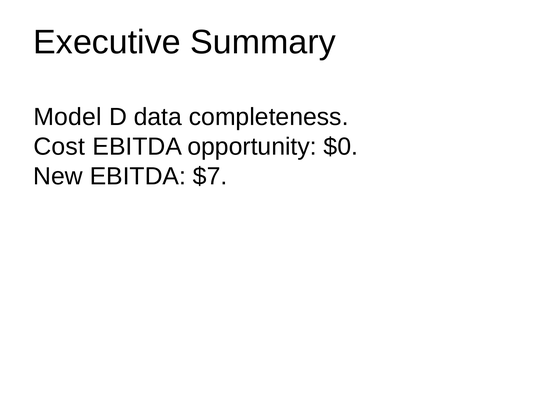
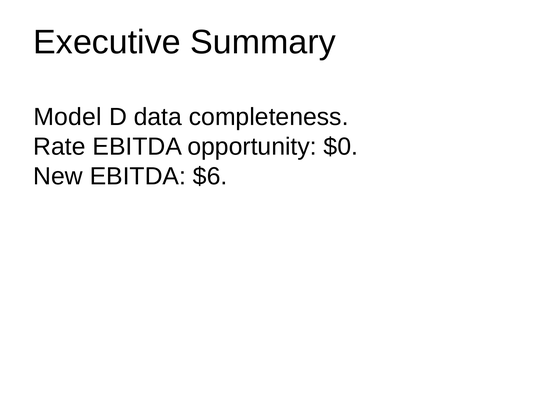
Cost: Cost -> Rate
$7: $7 -> $6
